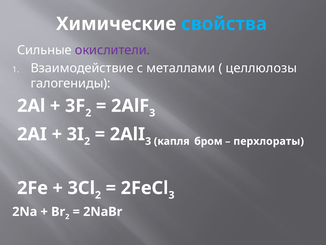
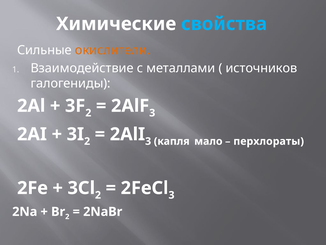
окислители colour: purple -> orange
целлюлозы: целлюлозы -> источников
бром: бром -> мало
